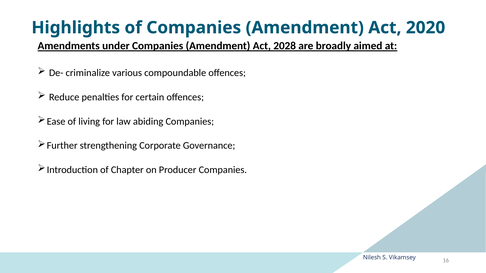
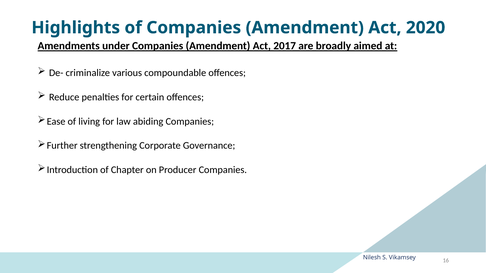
2028: 2028 -> 2017
